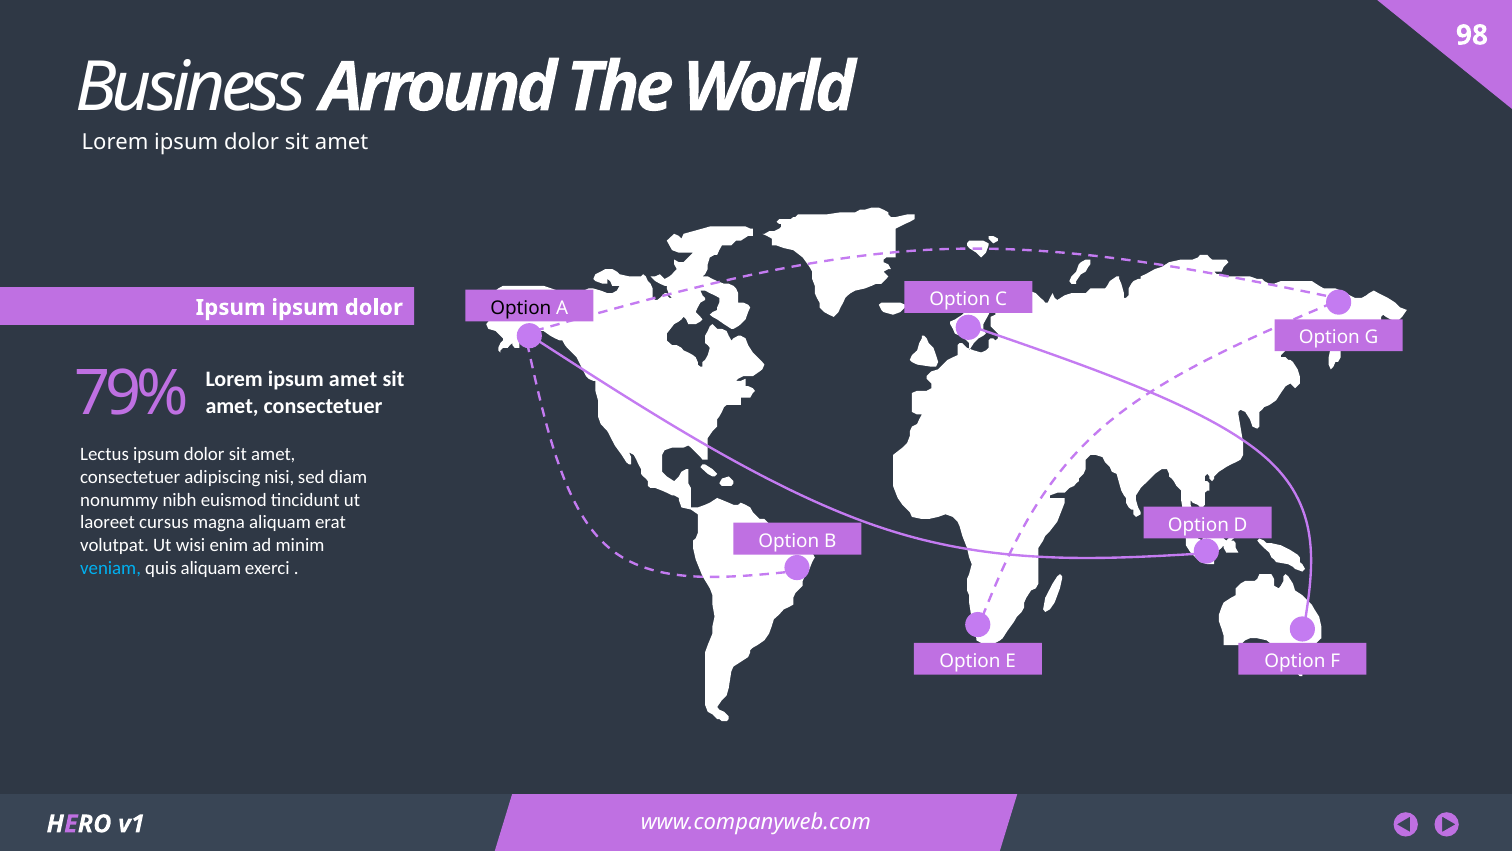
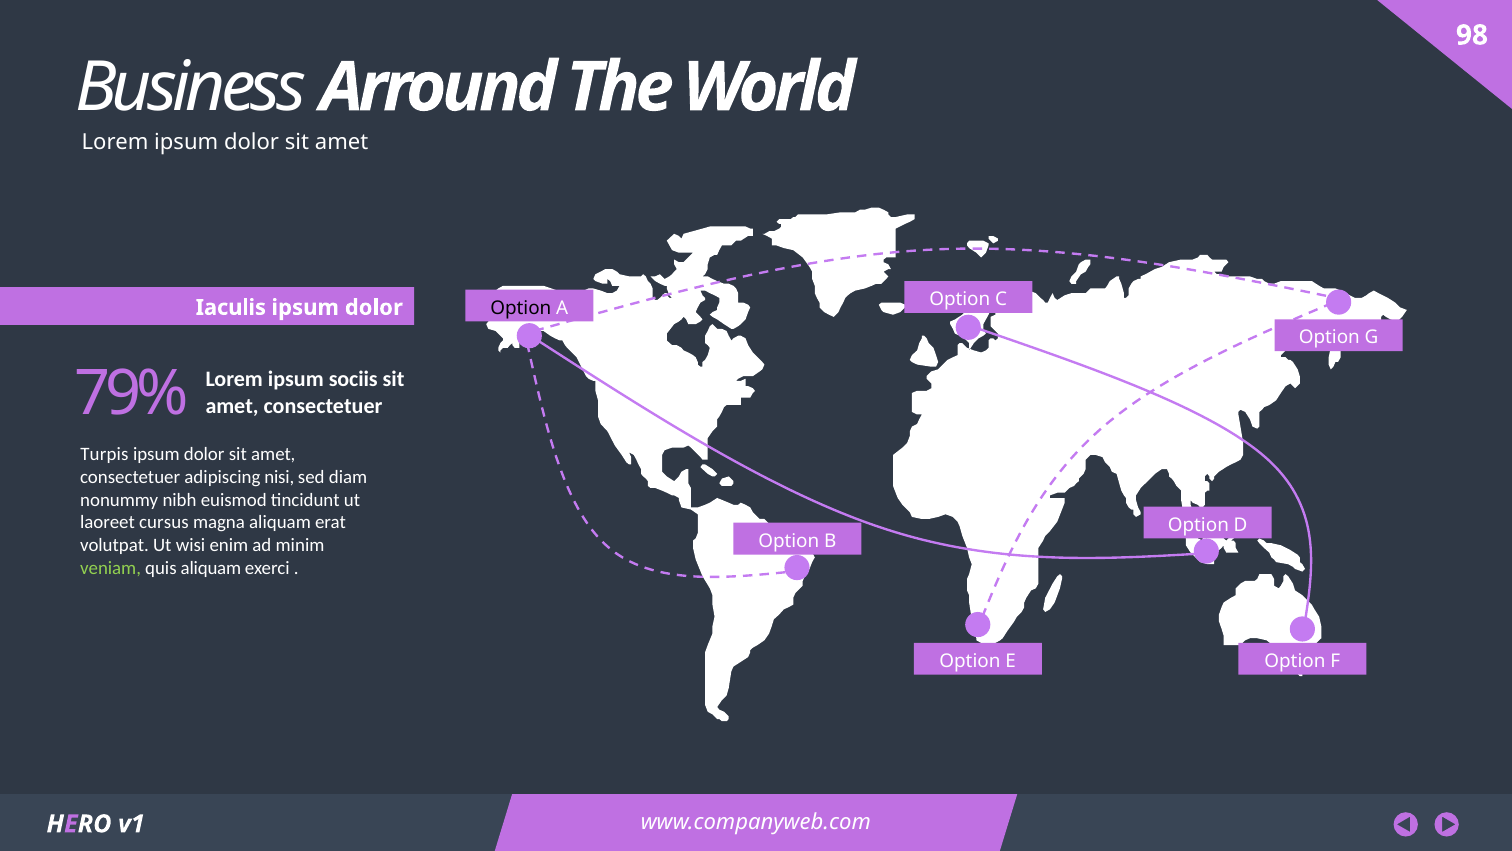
Ipsum at (231, 307): Ipsum -> Iaculis
ipsum amet: amet -> sociis
Lectus: Lectus -> Turpis
veniam colour: light blue -> light green
